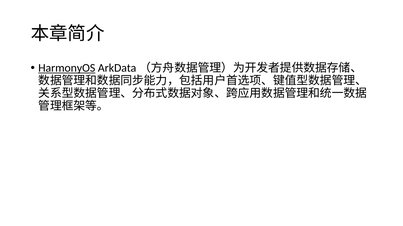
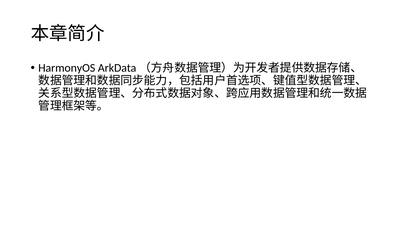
HarmonyOS underline: present -> none
